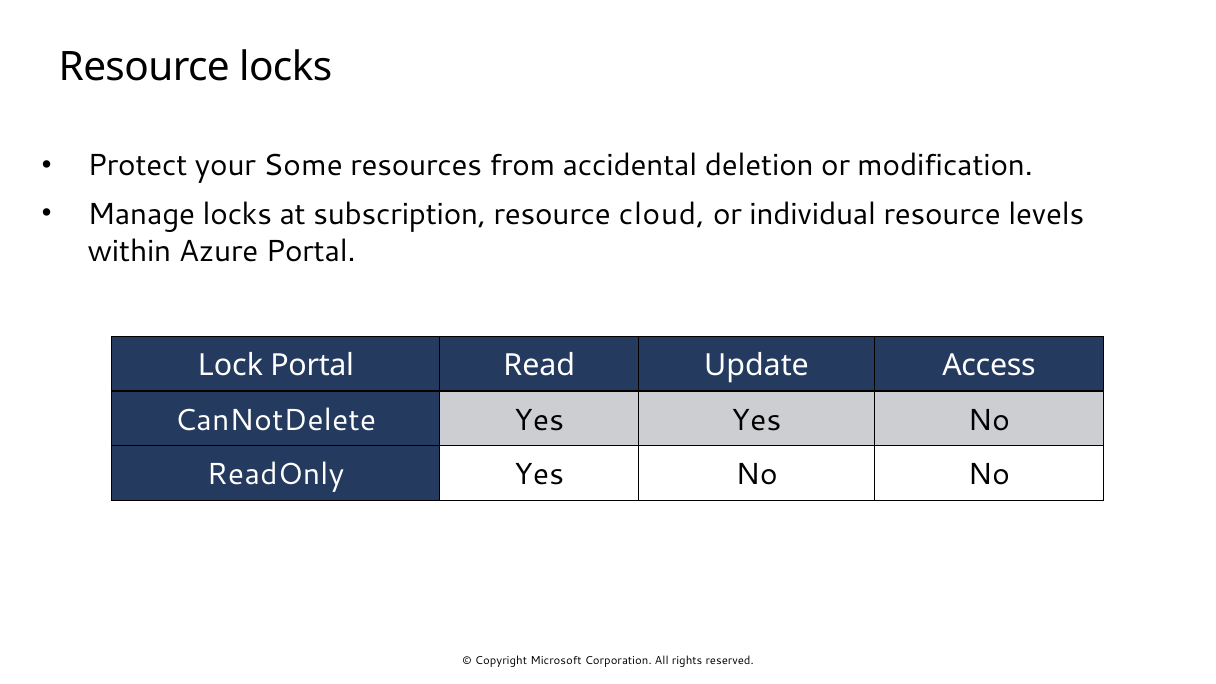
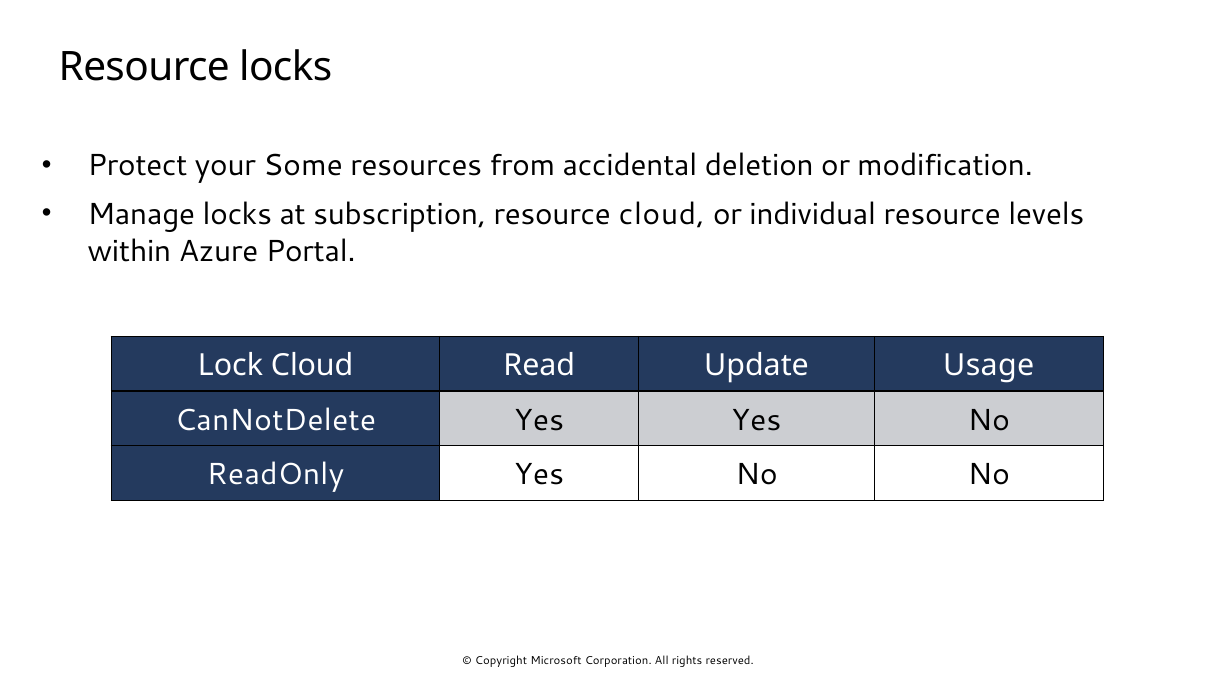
Lock Portal: Portal -> Cloud
Access: Access -> Usage
